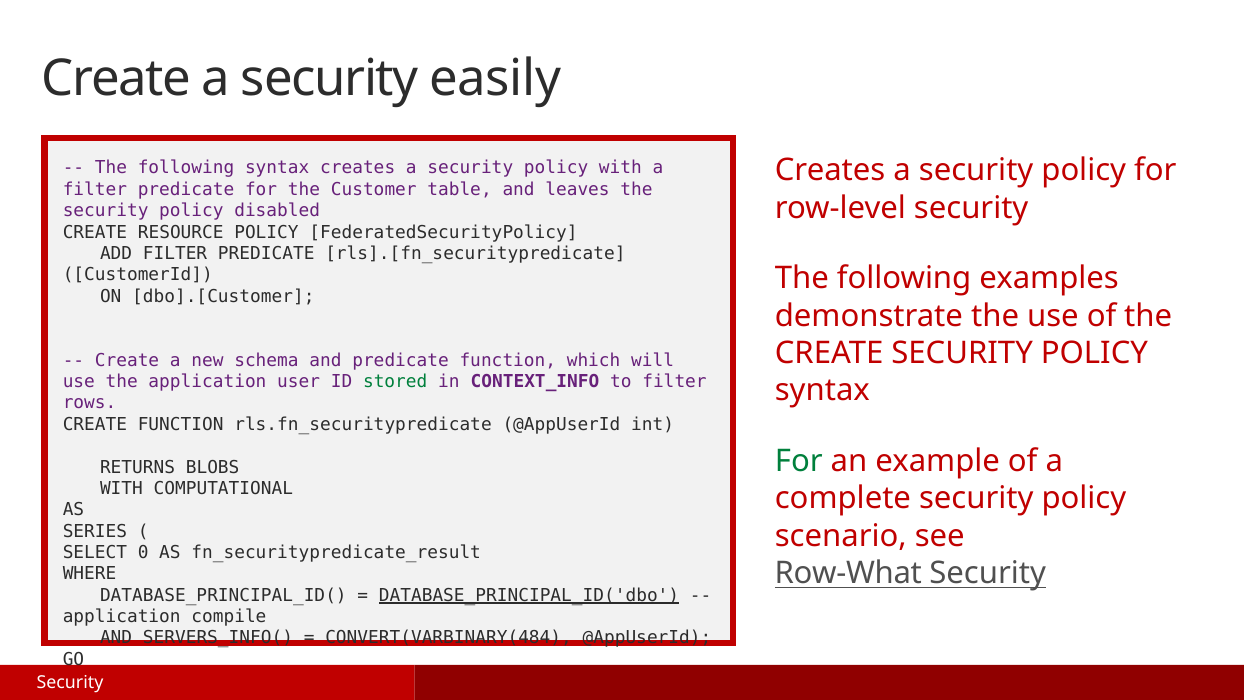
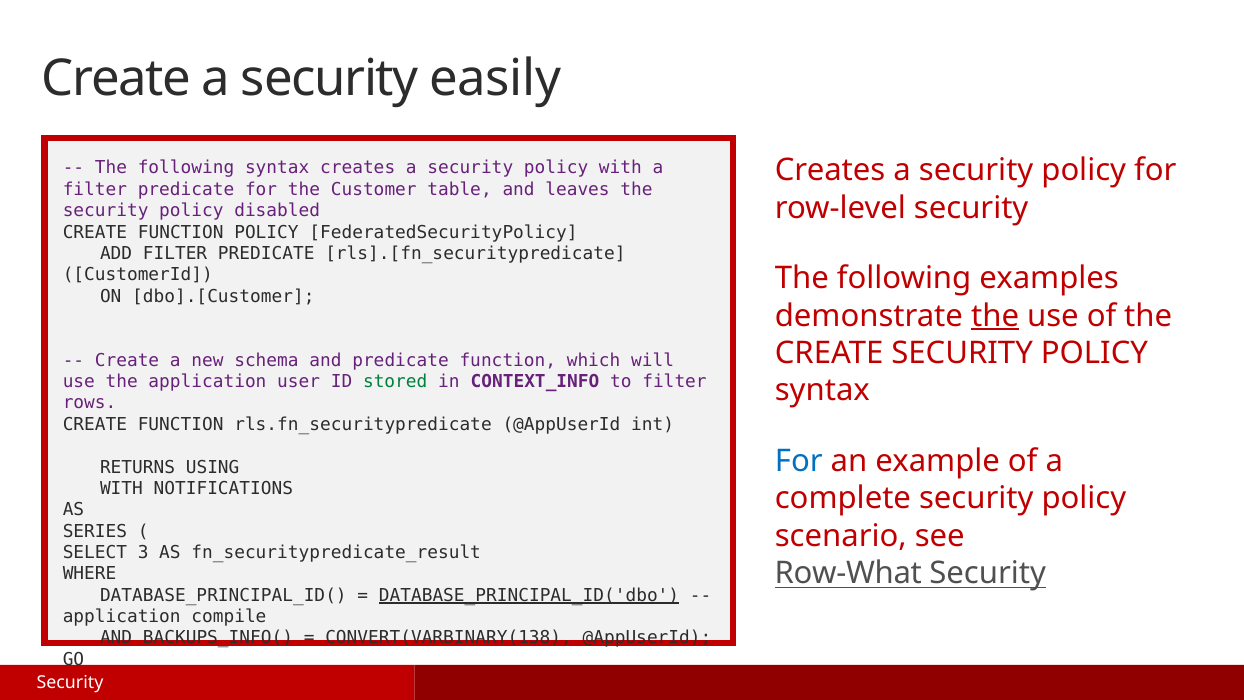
RESOURCE at (181, 232): RESOURCE -> FUNCTION
the at (995, 316) underline: none -> present
For at (799, 461) colour: green -> blue
BLOBS: BLOBS -> USING
COMPUTATIONAL: COMPUTATIONAL -> NOTIFICATIONS
0: 0 -> 3
SERVERS_INFO(: SERVERS_INFO( -> BACKUPS_INFO(
CONVERT(VARBINARY(484: CONVERT(VARBINARY(484 -> CONVERT(VARBINARY(138
